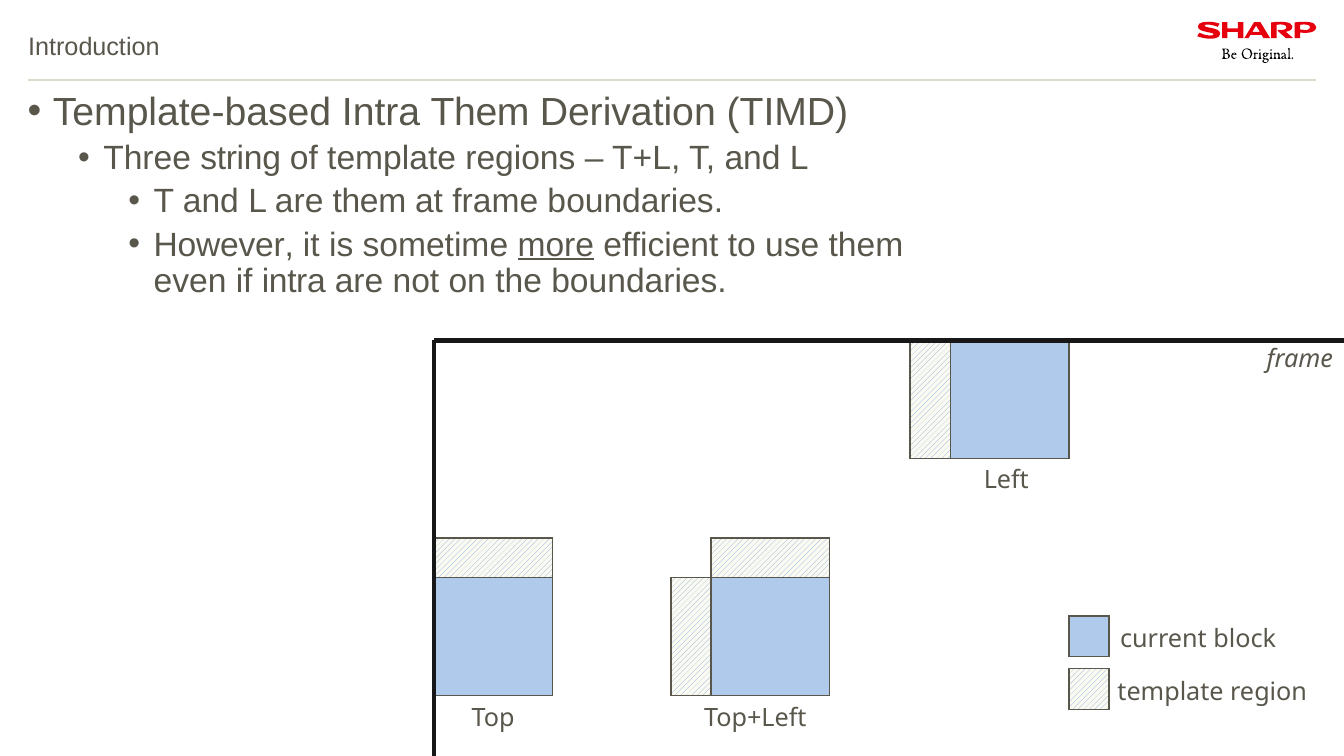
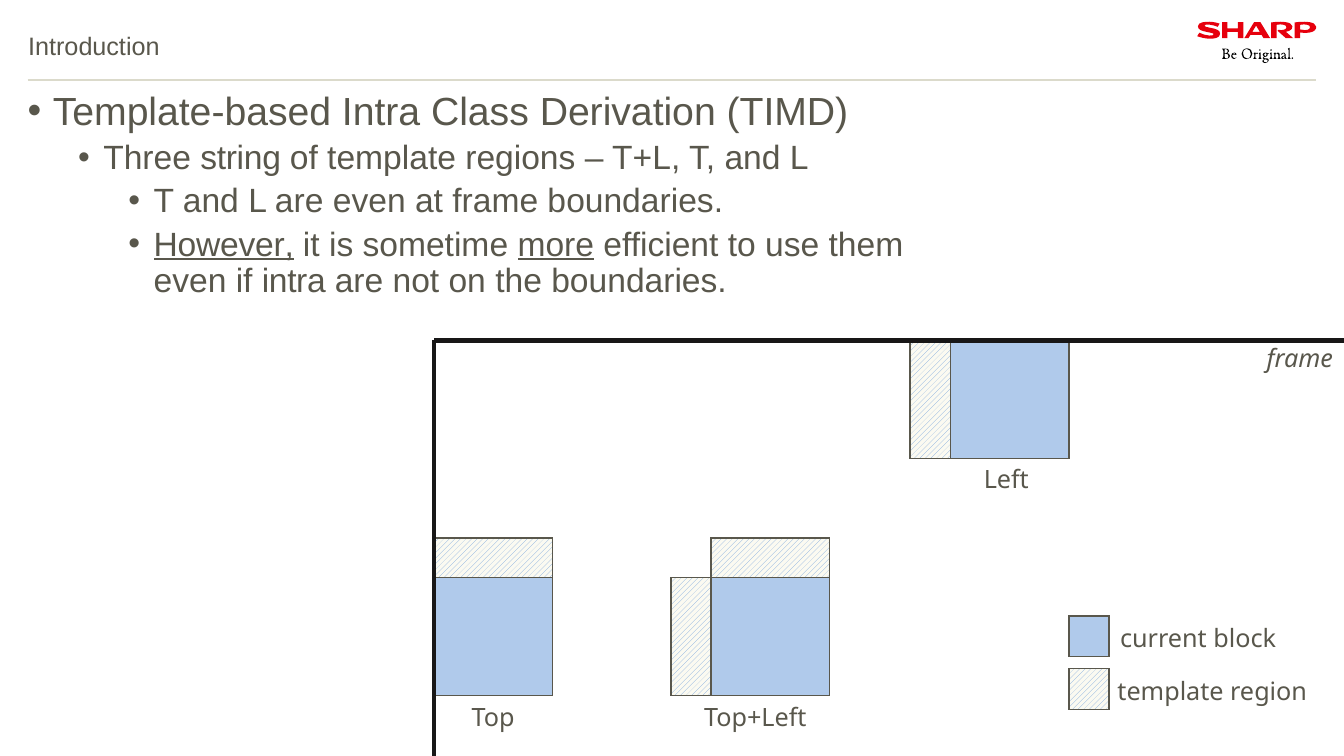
Intra Them: Them -> Class
are them: them -> even
However underline: none -> present
